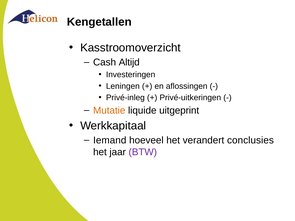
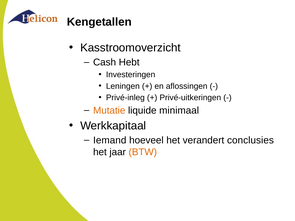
Altijd: Altijd -> Hebt
uitgeprint: uitgeprint -> minimaal
BTW colour: purple -> orange
